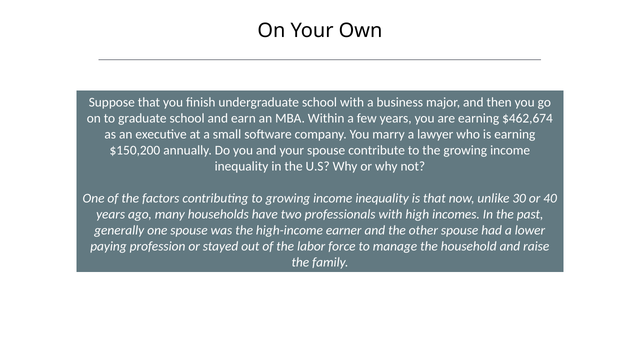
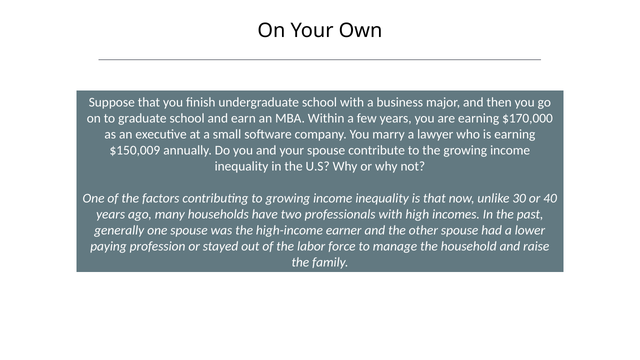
$462,674: $462,674 -> $170,000
$150,200: $150,200 -> $150,009
